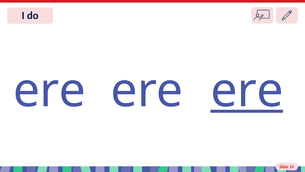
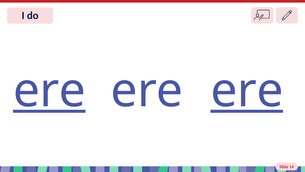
ere at (49, 90) underline: none -> present
